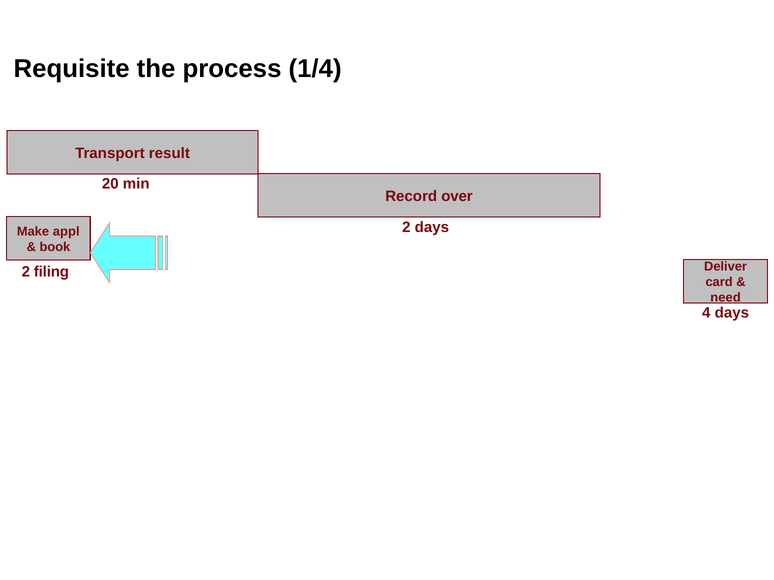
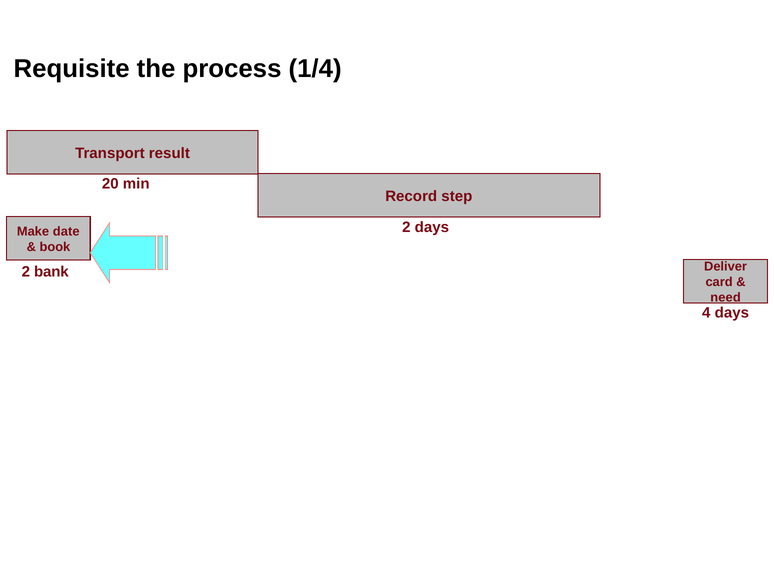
over: over -> step
appl: appl -> date
filing: filing -> bank
